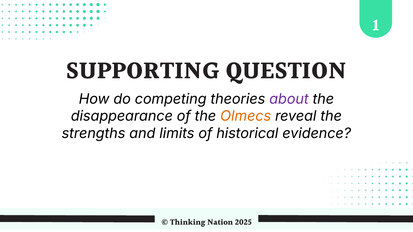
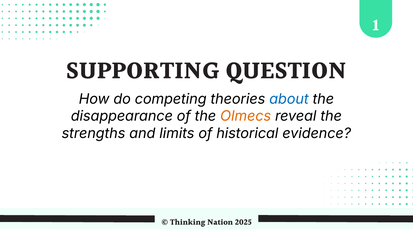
about colour: purple -> blue
